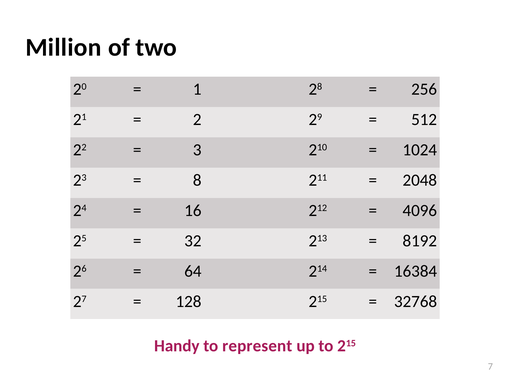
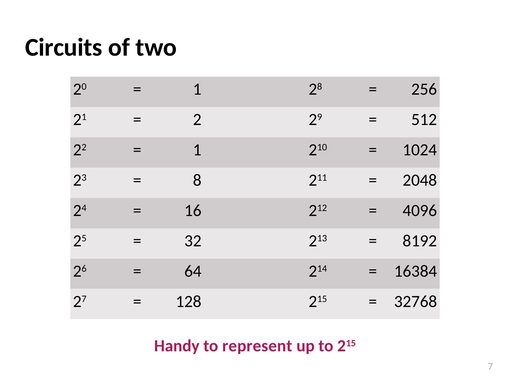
Million: Million -> Circuits
3 at (197, 150): 3 -> 1
